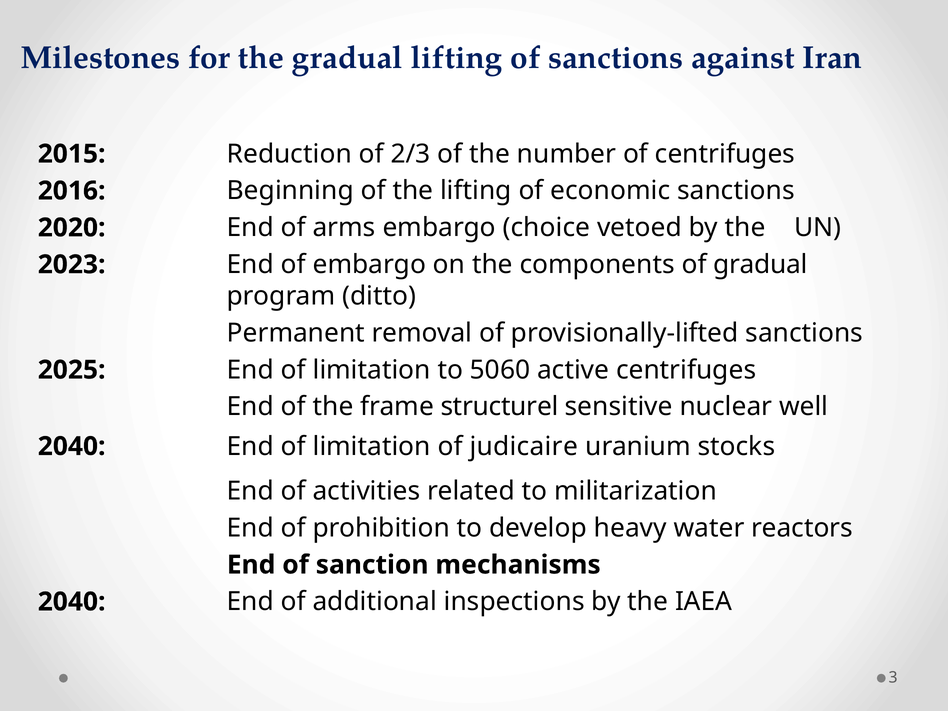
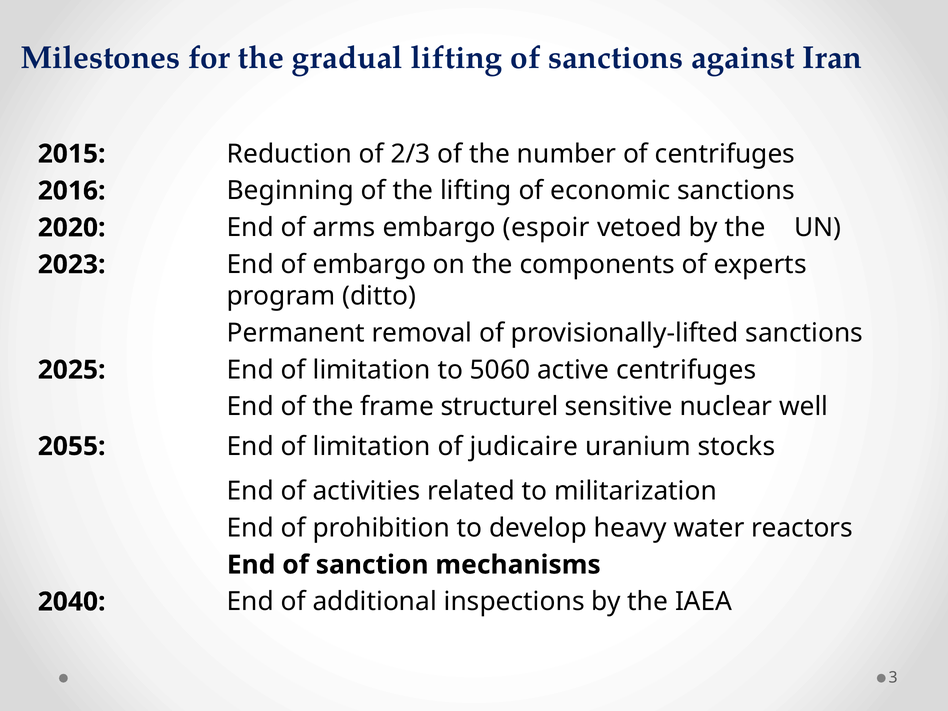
choice: choice -> espoir
of gradual: gradual -> experts
2040 at (72, 446): 2040 -> 2055
